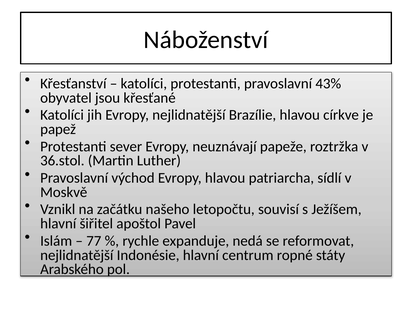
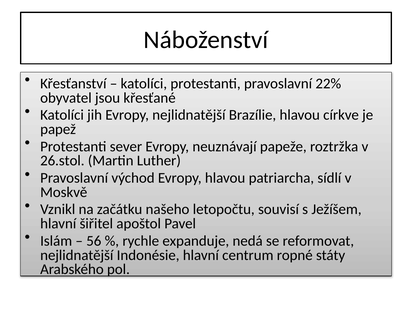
43%: 43% -> 22%
36.stol: 36.stol -> 26.stol
77: 77 -> 56
